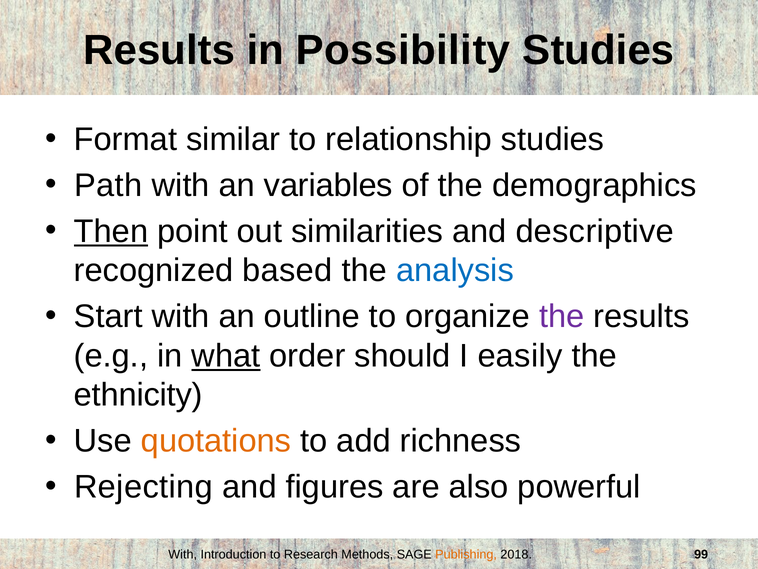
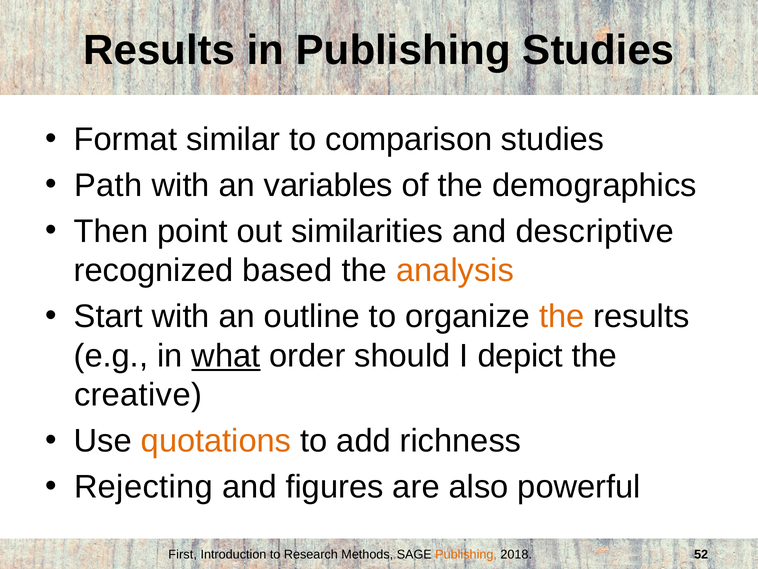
in Possibility: Possibility -> Publishing
relationship: relationship -> comparison
Then underline: present -> none
analysis colour: blue -> orange
the at (562, 316) colour: purple -> orange
easily: easily -> depict
ethnicity: ethnicity -> creative
With at (183, 554): With -> First
99: 99 -> 52
